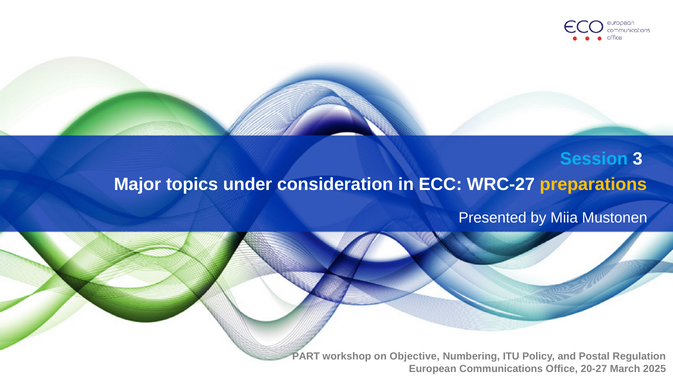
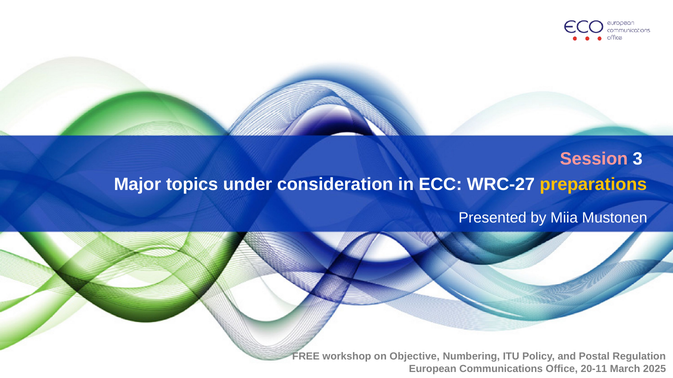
Session colour: light blue -> pink
PART: PART -> FREE
20-27: 20-27 -> 20-11
